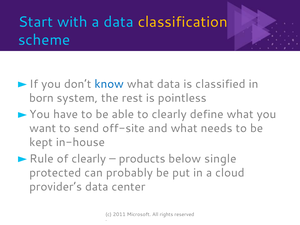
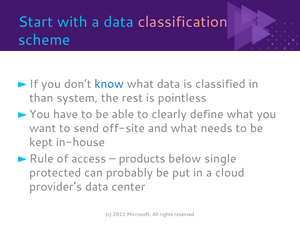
classification colour: yellow -> pink
born: born -> than
of clearly: clearly -> access
